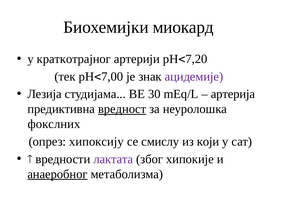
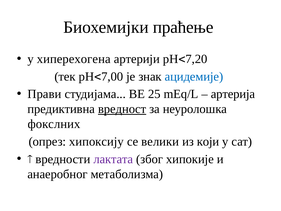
миокард: миокард -> праћење
краткотрајног: краткотрајног -> хиперехогена
ацидемије colour: purple -> blue
Лезија: Лезија -> Прави
30: 30 -> 25
смислу: смислу -> велики
анаеробног underline: present -> none
